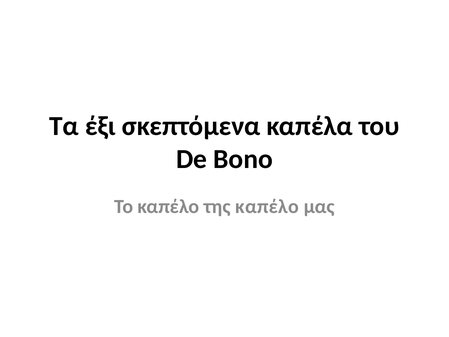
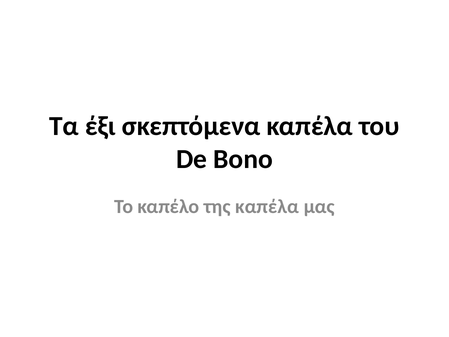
της καπέλο: καπέλο -> καπέλα
